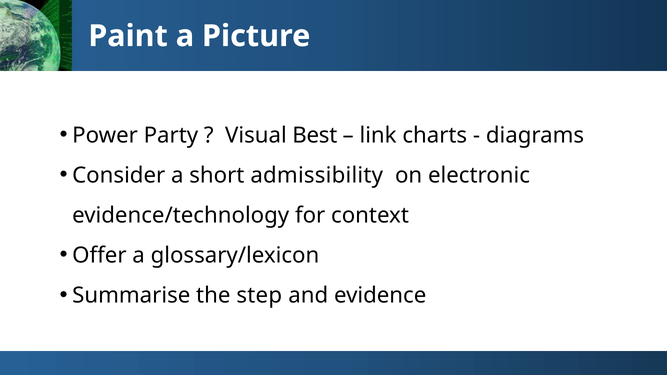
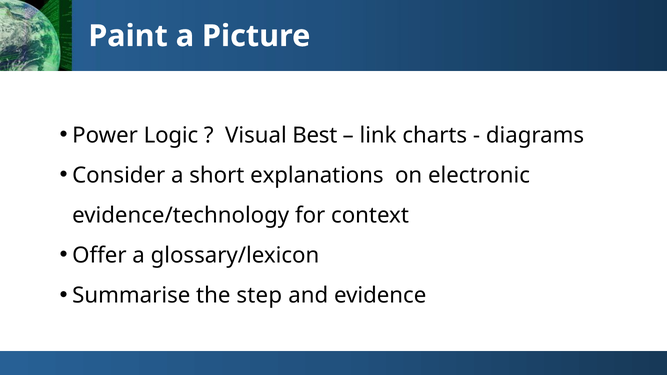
Party: Party -> Logic
admissibility: admissibility -> explanations
